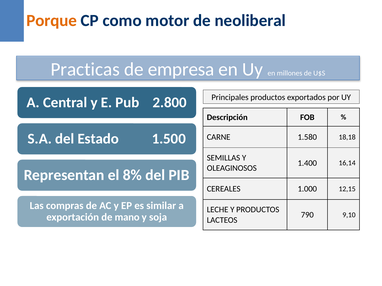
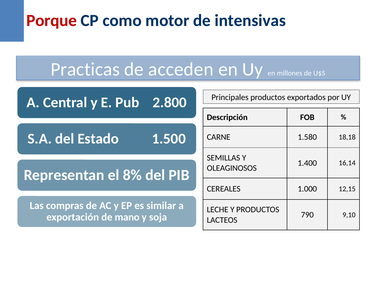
Porque colour: orange -> red
neoliberal: neoliberal -> intensivas
empresa: empresa -> acceden
